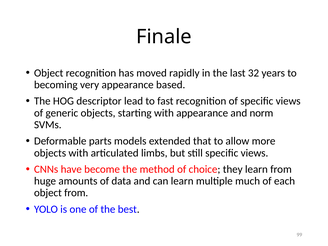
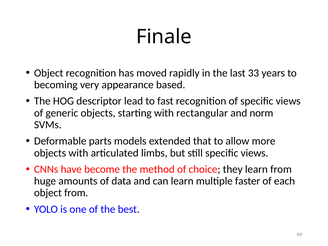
32: 32 -> 33
with appearance: appearance -> rectangular
much: much -> faster
